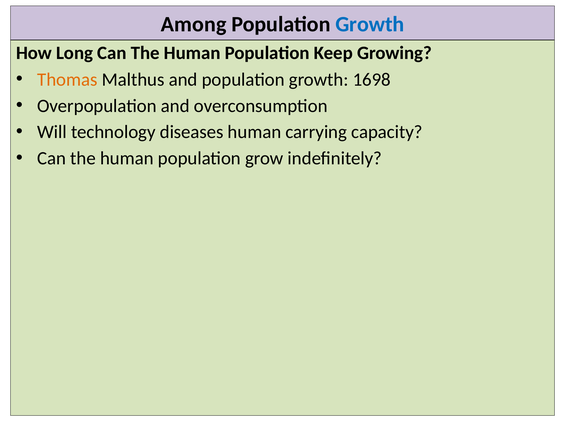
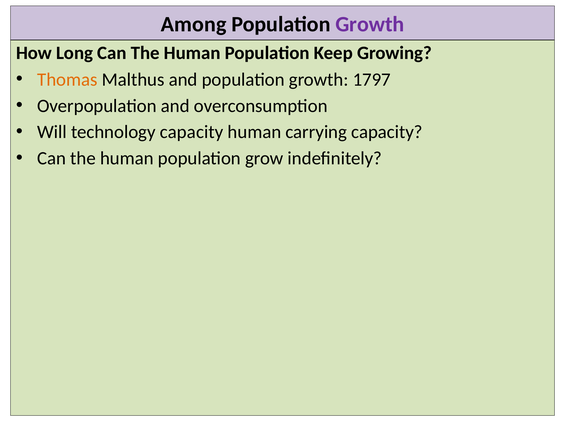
Growth at (370, 24) colour: blue -> purple
1698: 1698 -> 1797
technology diseases: diseases -> capacity
